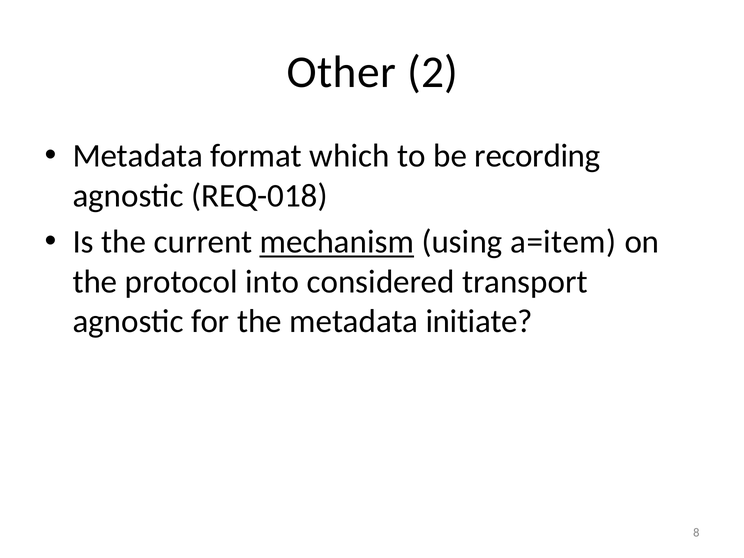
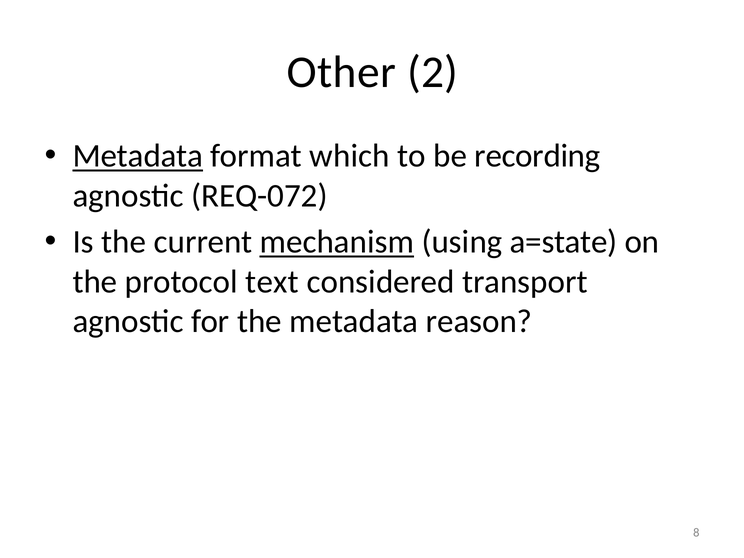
Metadata at (138, 156) underline: none -> present
REQ-018: REQ-018 -> REQ-072
a=item: a=item -> a=state
into: into -> text
initiate: initiate -> reason
